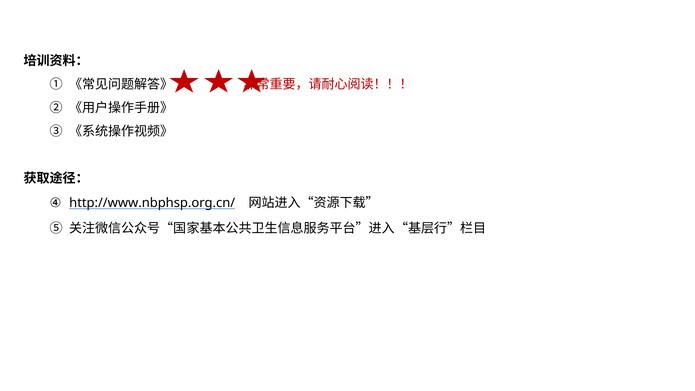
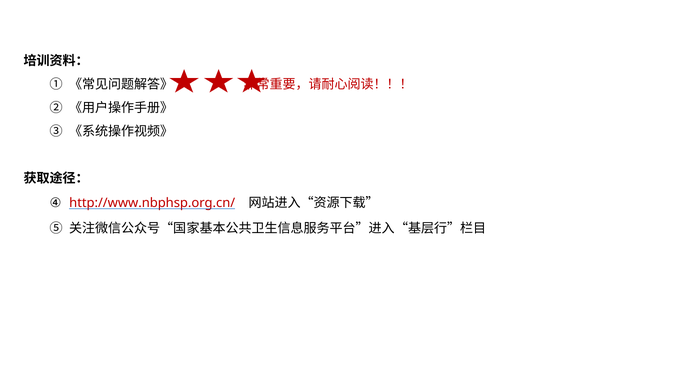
http://www.nbphsp.org.cn/ colour: black -> red
